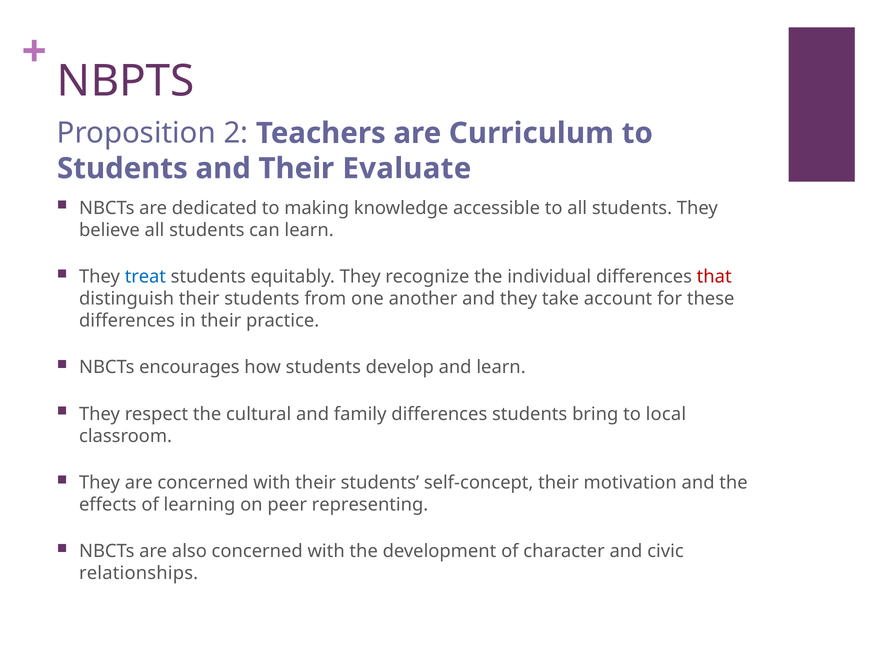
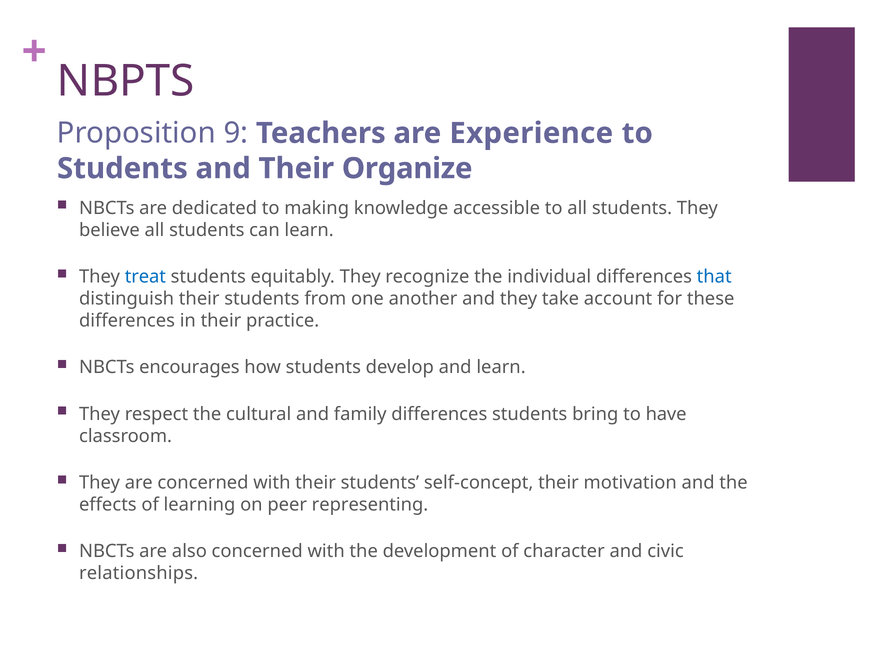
2: 2 -> 9
Curriculum: Curriculum -> Experience
Evaluate: Evaluate -> Organize
that colour: red -> blue
local: local -> have
